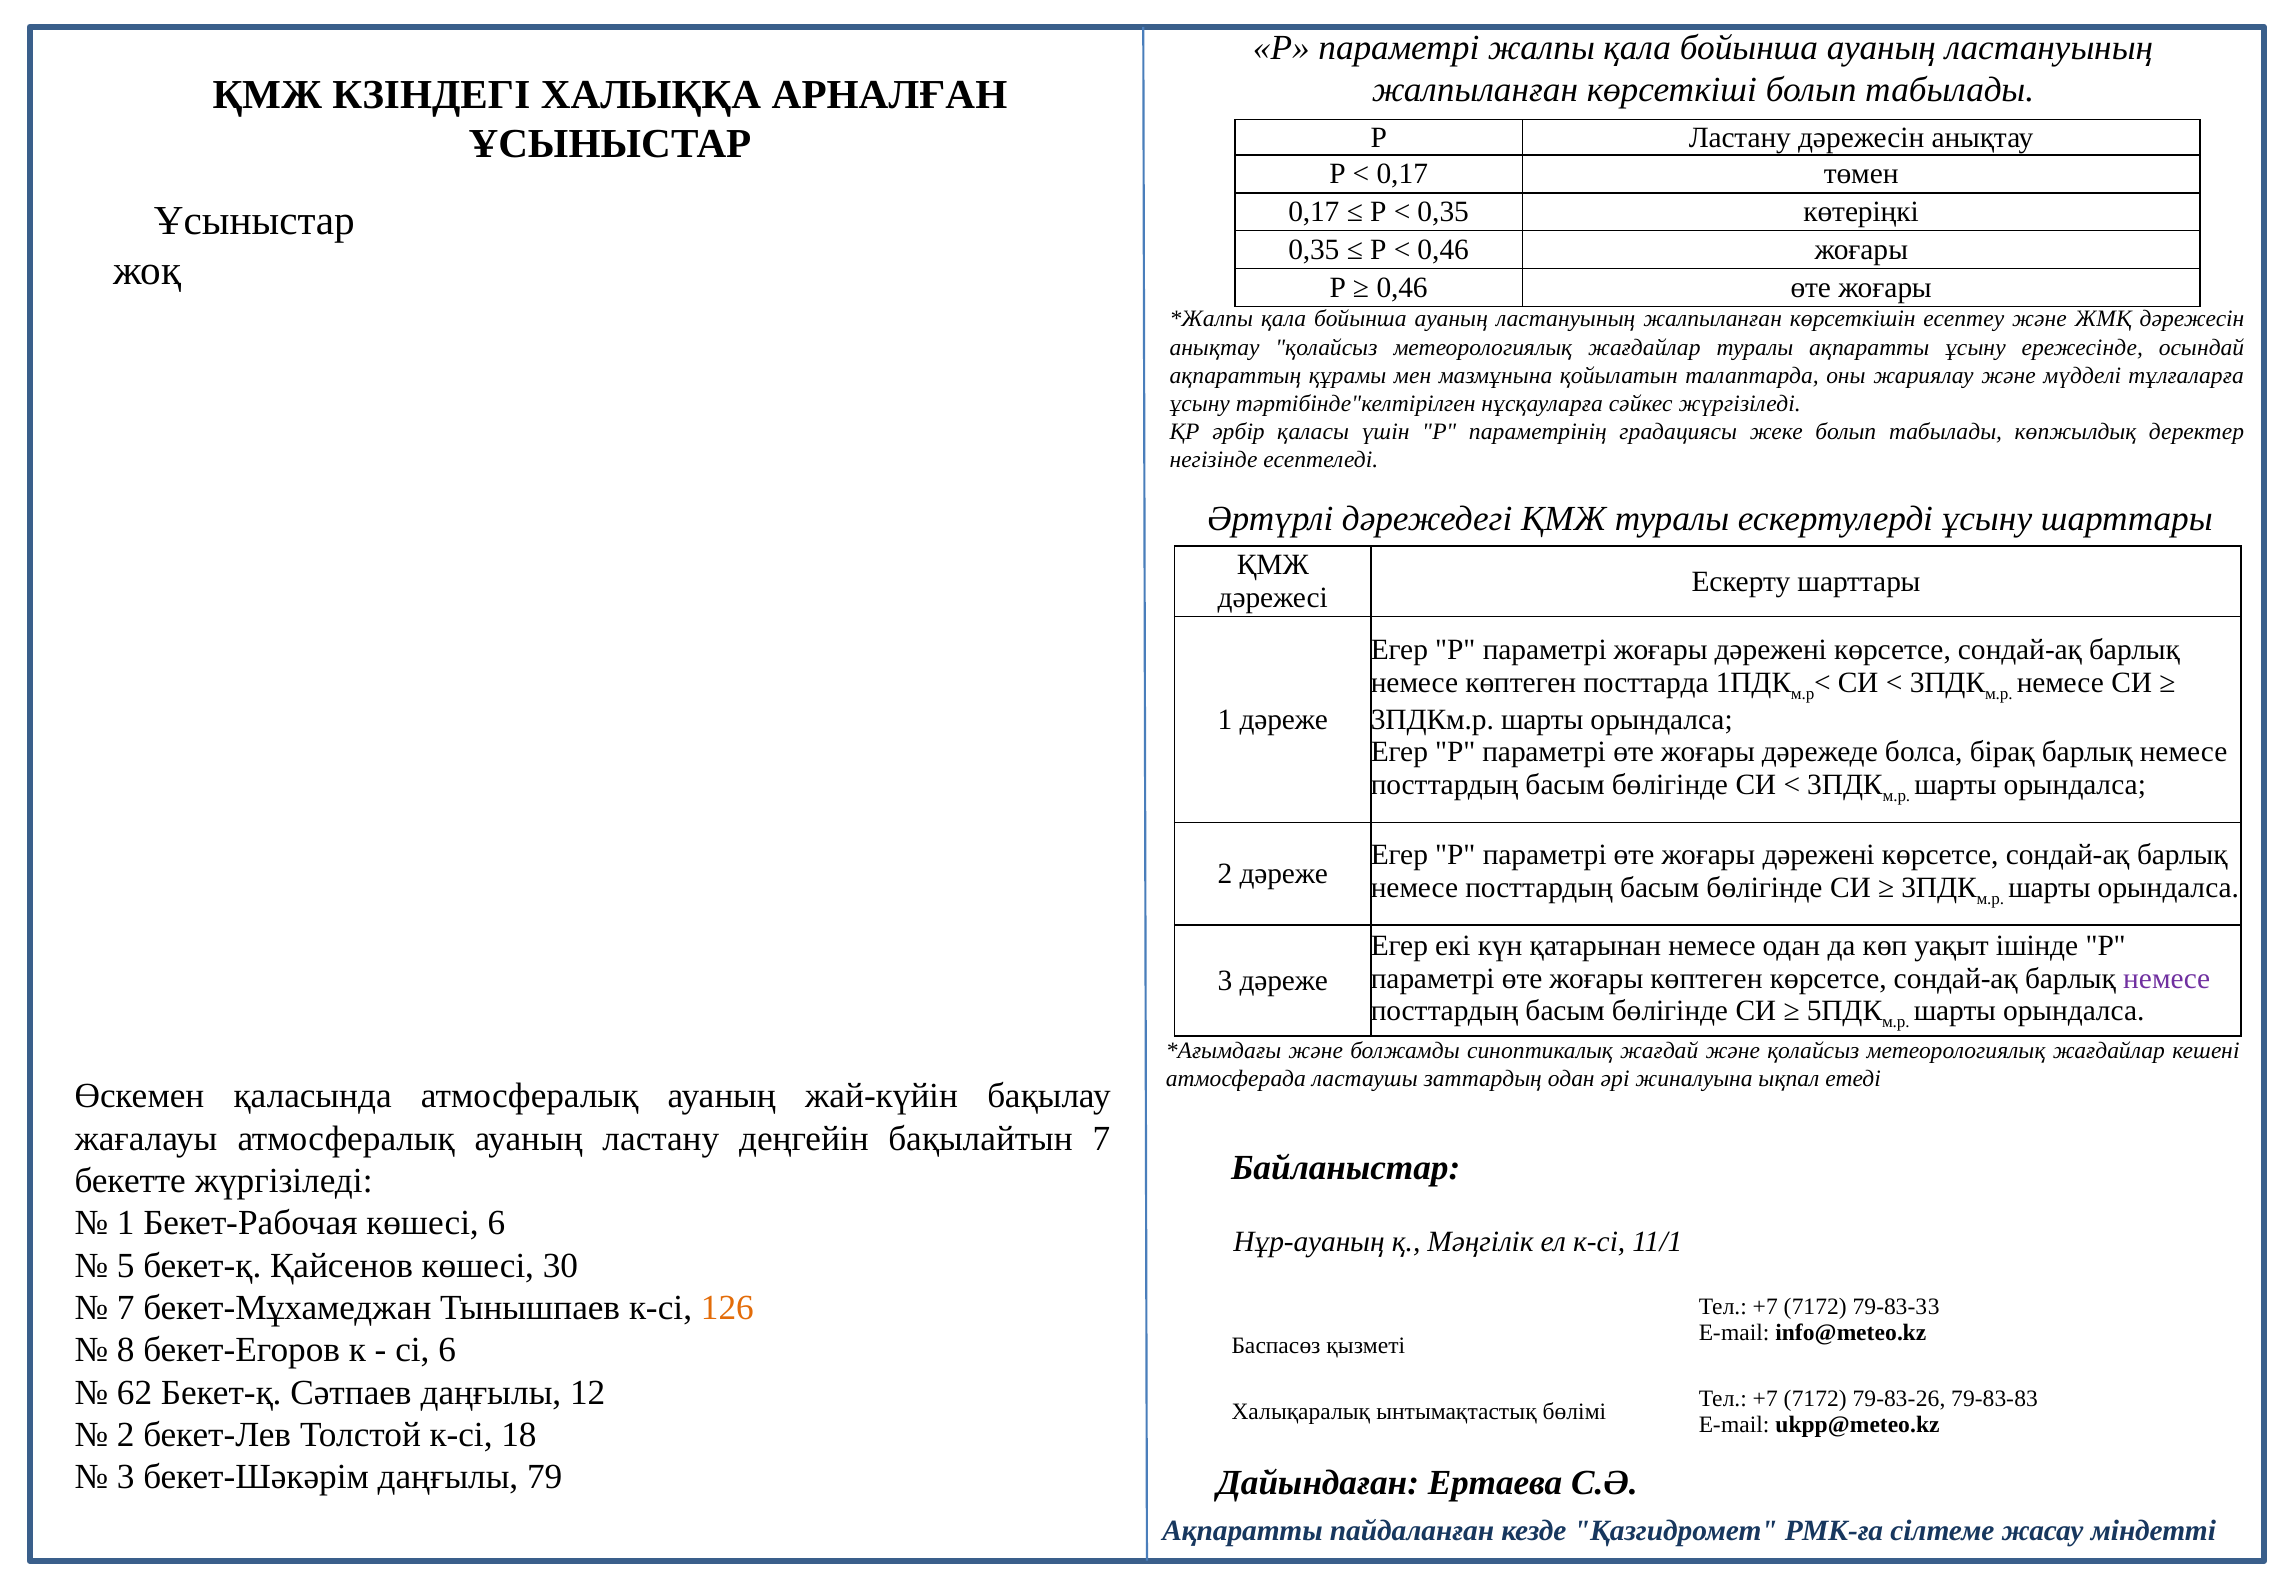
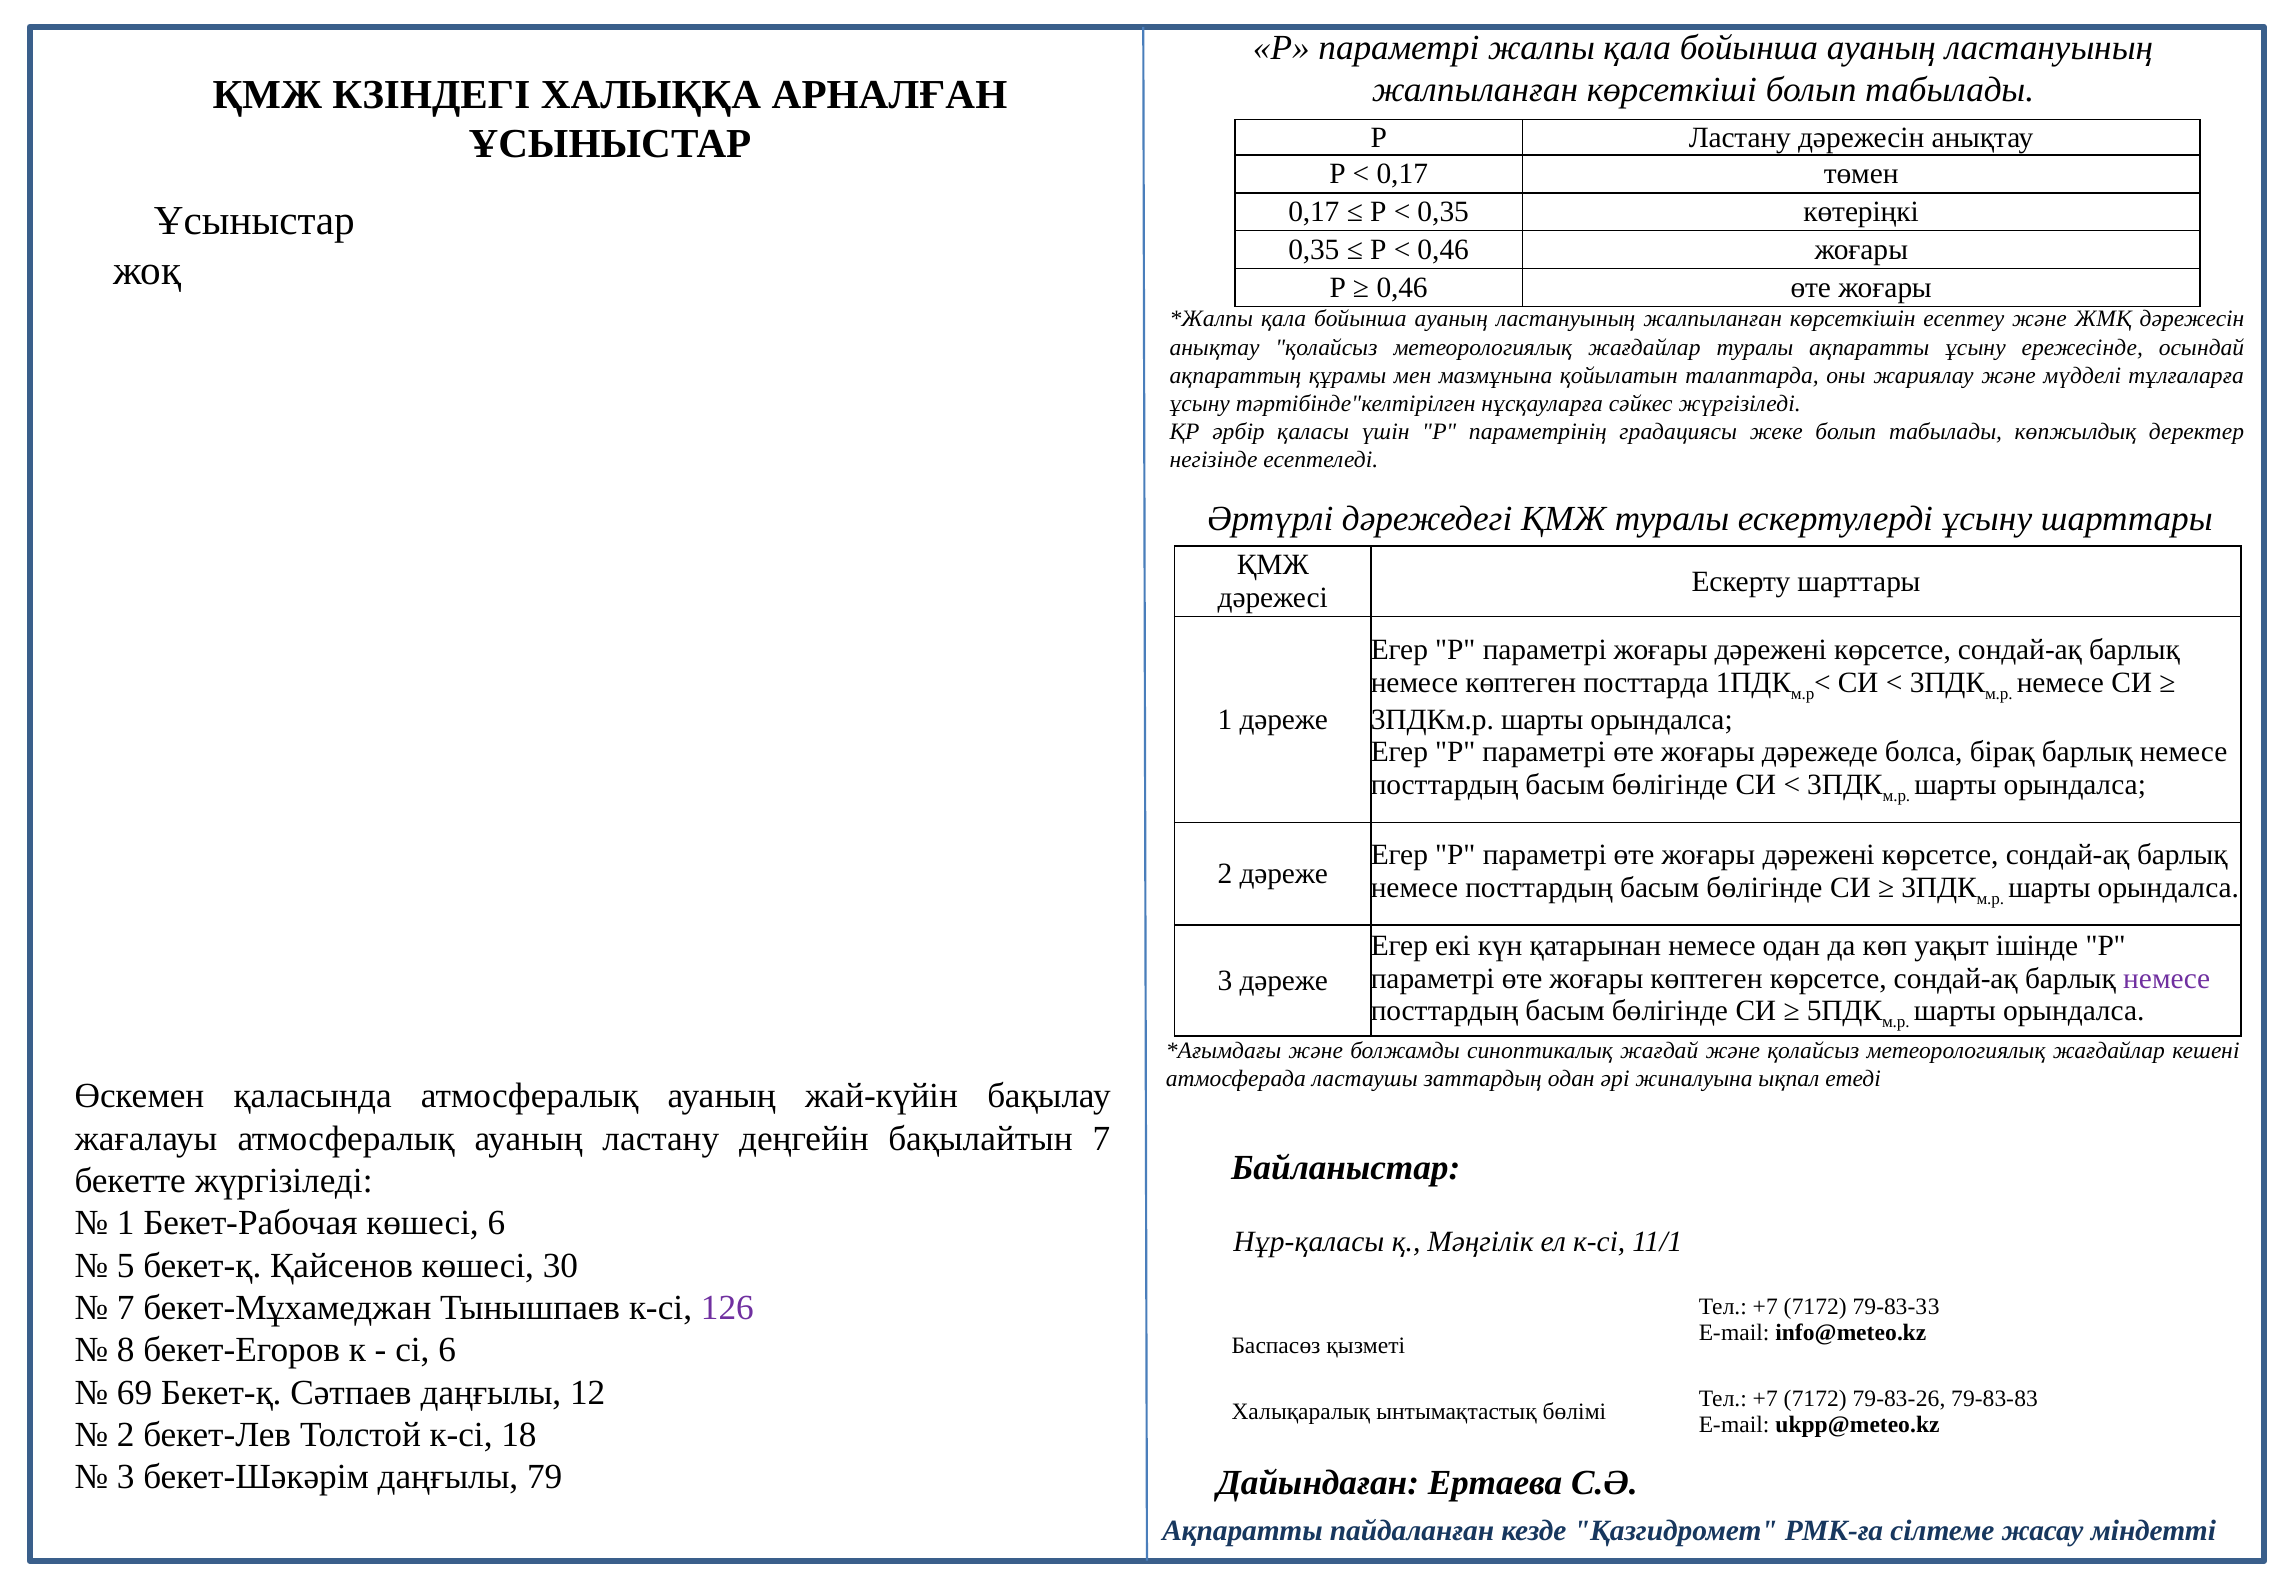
Нұр-ауаның: Нұр-ауаның -> Нұр-қаласы
126 colour: orange -> purple
62: 62 -> 69
